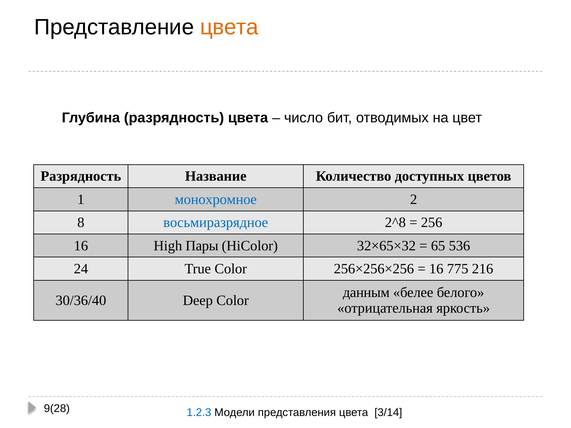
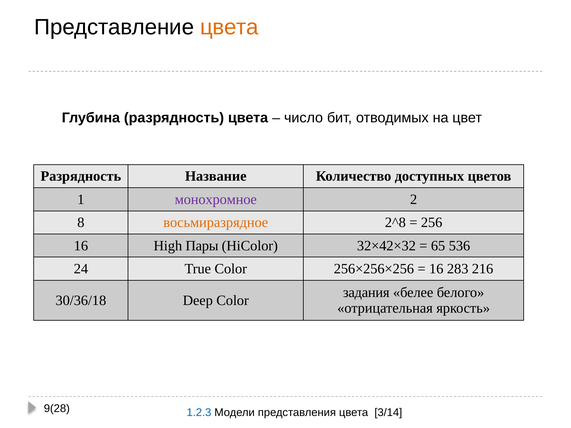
монохромное colour: blue -> purple
восьмиразрядное colour: blue -> orange
32×65×32: 32×65×32 -> 32×42×32
775: 775 -> 283
данным: данным -> задания
30/36/40: 30/36/40 -> 30/36/18
